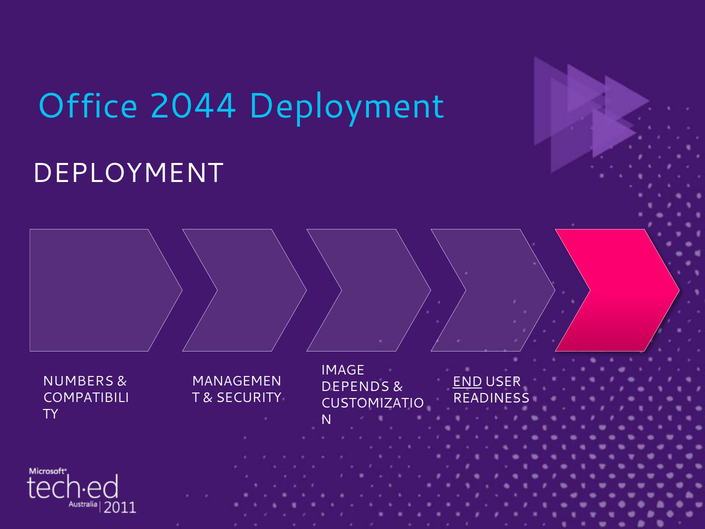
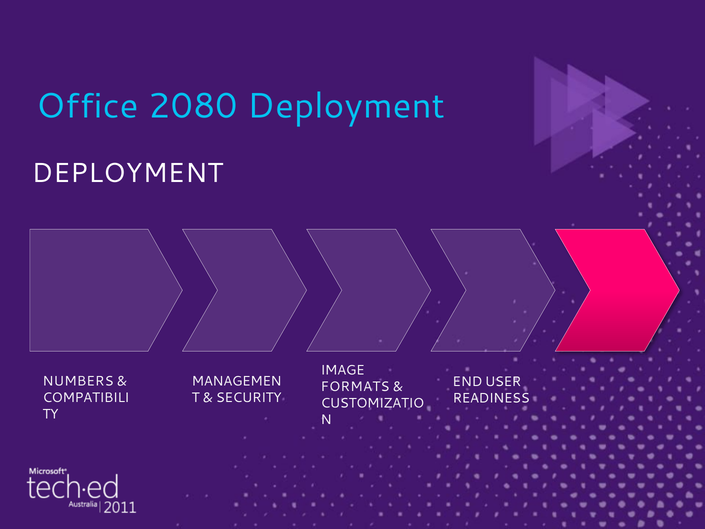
2044: 2044 -> 2080
END underline: present -> none
DEPENDS: DEPENDS -> FORMATS
